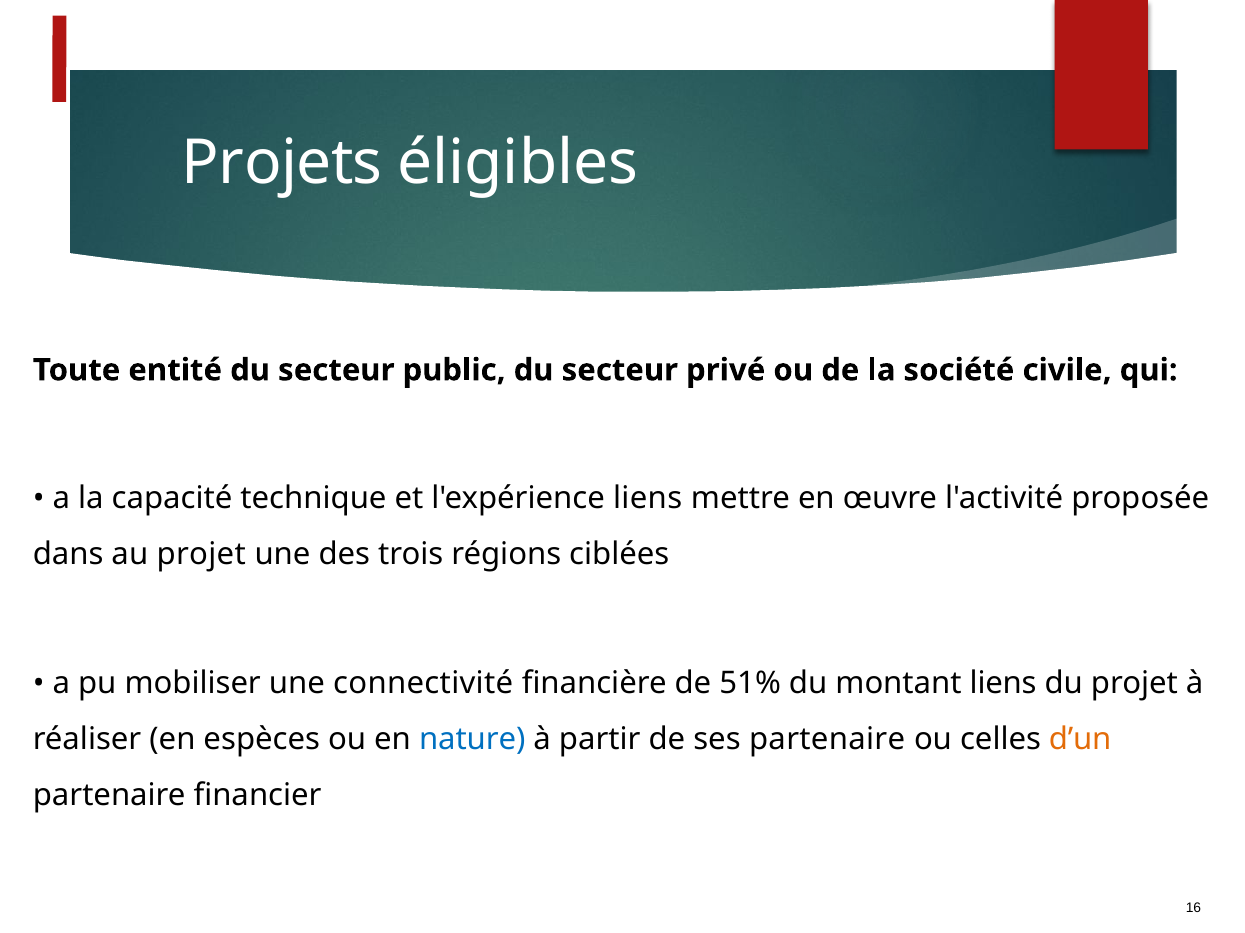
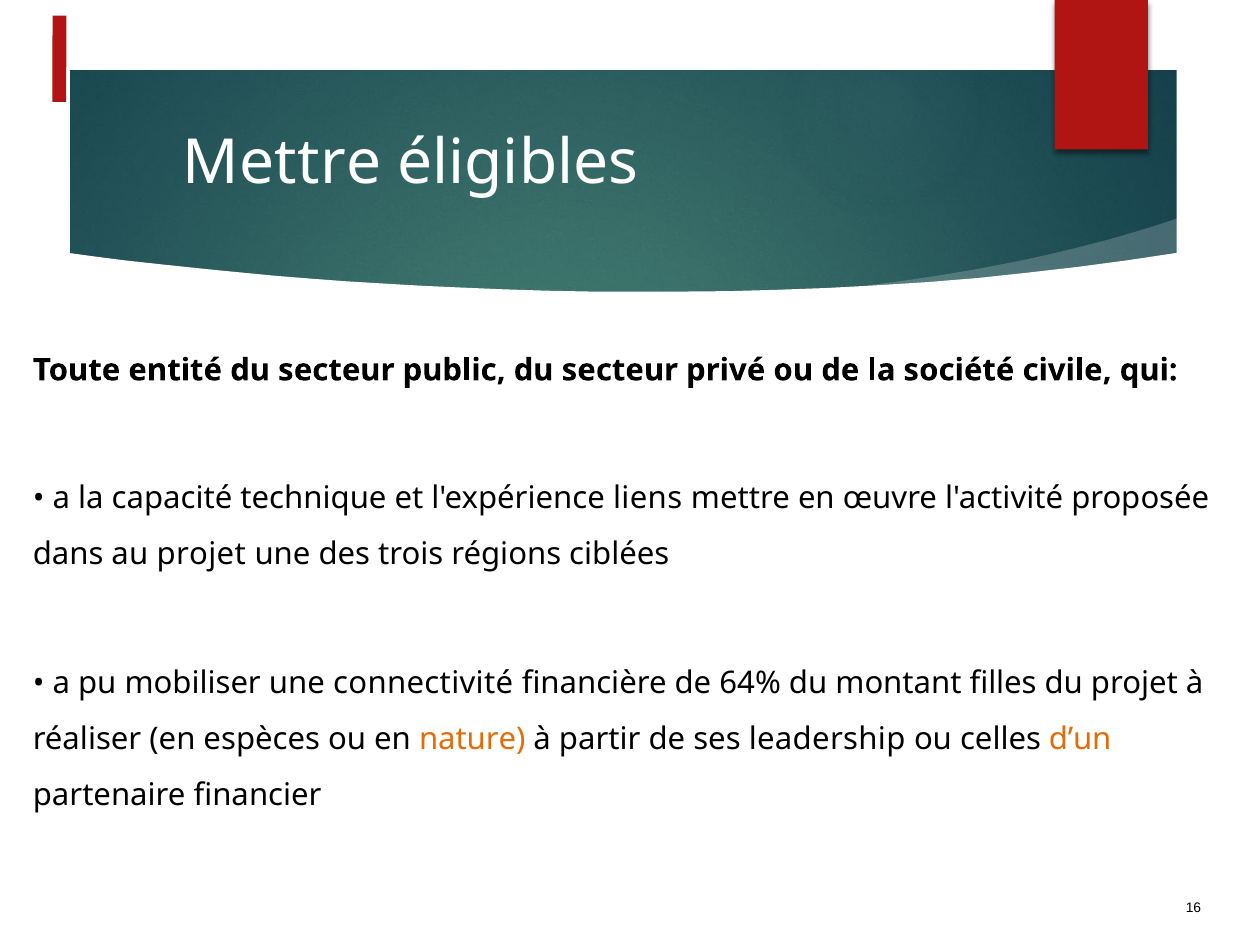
Projets at (282, 163): Projets -> Mettre
51%: 51% -> 64%
montant liens: liens -> filles
nature colour: blue -> orange
ses partenaire: partenaire -> leadership
